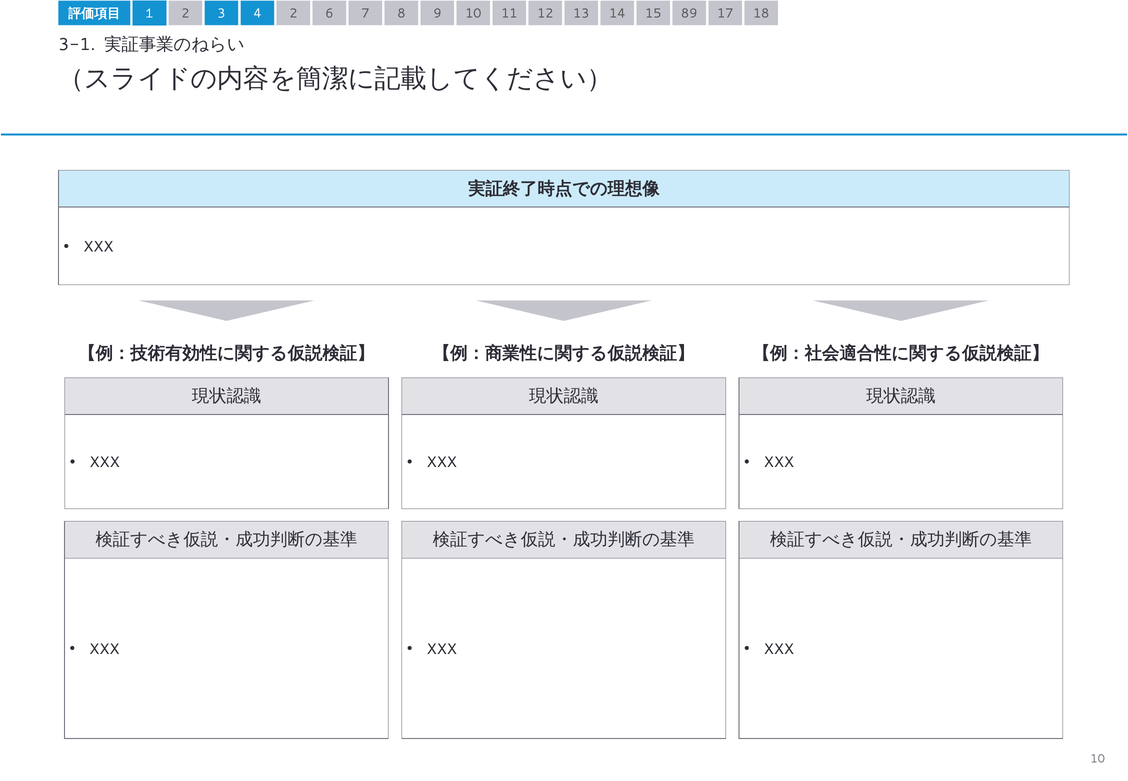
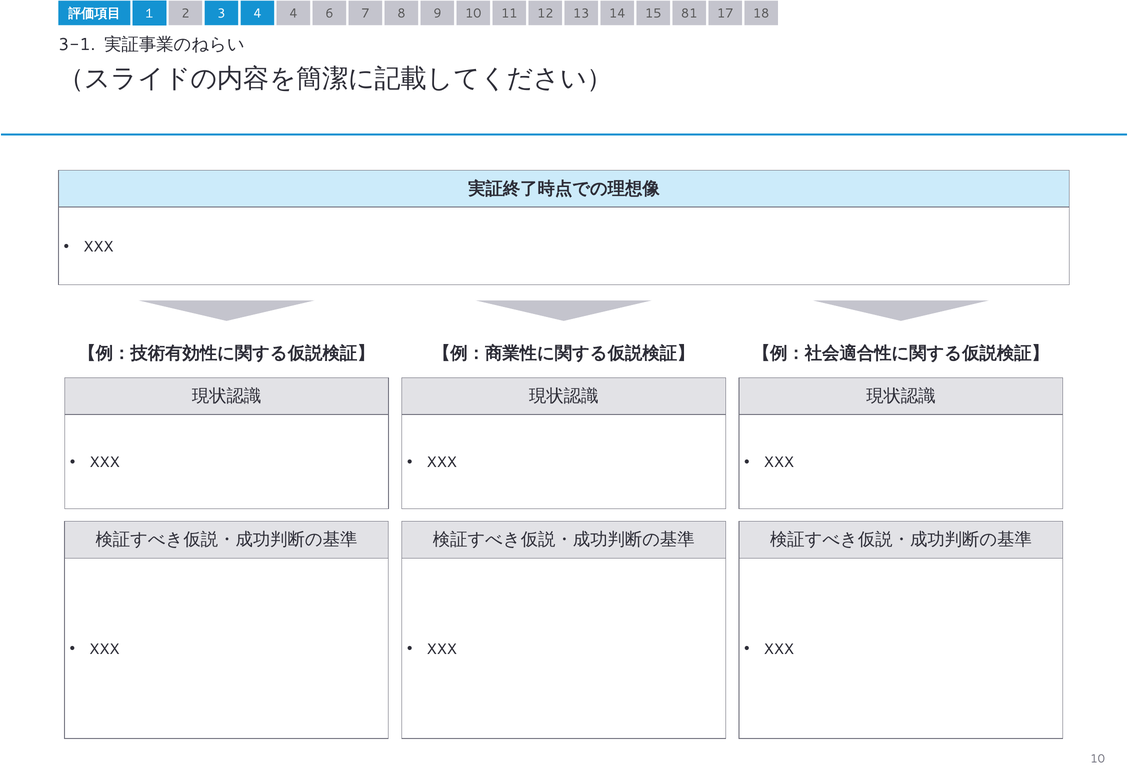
4 2: 2 -> 4
89: 89 -> 81
